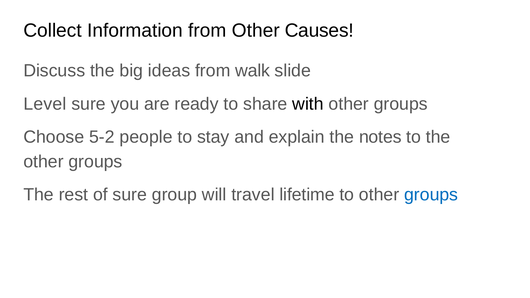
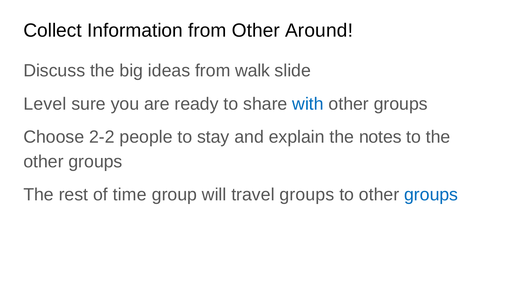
Causes: Causes -> Around
with colour: black -> blue
5-2: 5-2 -> 2-2
of sure: sure -> time
travel lifetime: lifetime -> groups
